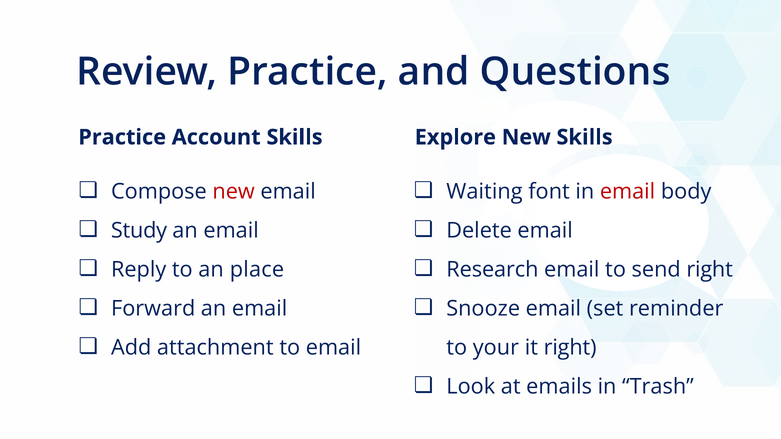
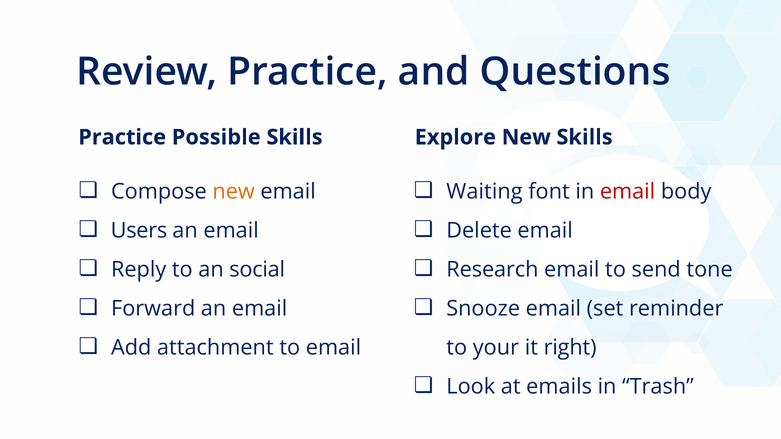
Account: Account -> Possible
new at (234, 192) colour: red -> orange
Study: Study -> Users
place: place -> social
send right: right -> tone
